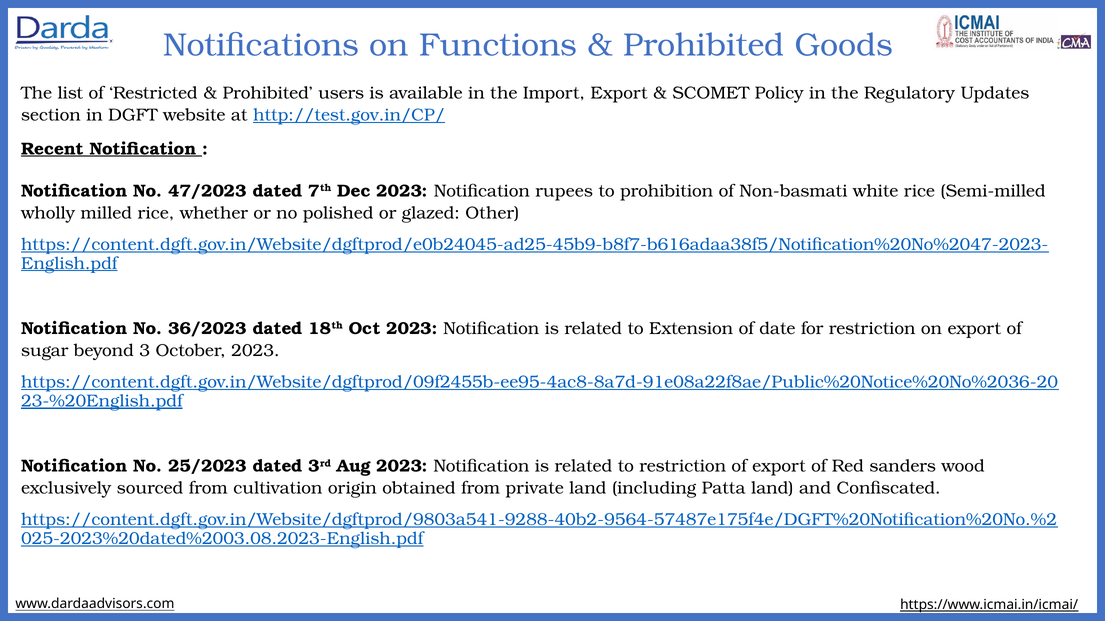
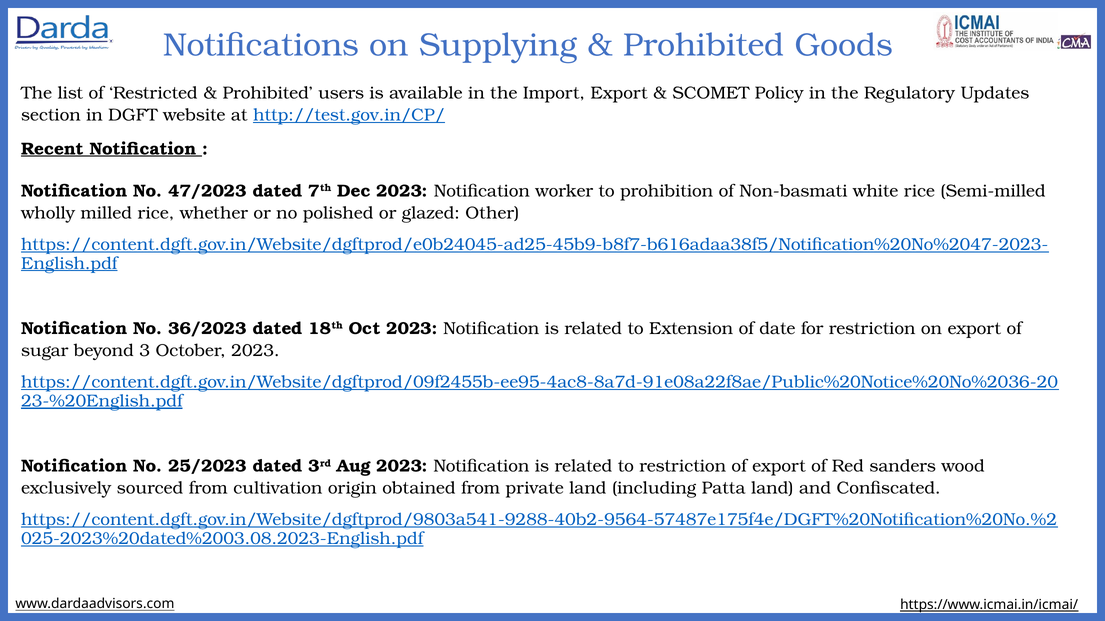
Functions: Functions -> Supplying
rupees: rupees -> worker
